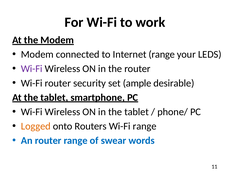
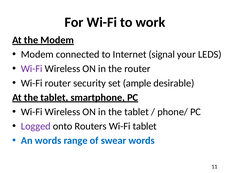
Internet range: range -> signal
Logged colour: orange -> purple
Wi-Fi range: range -> tablet
An router: router -> words
